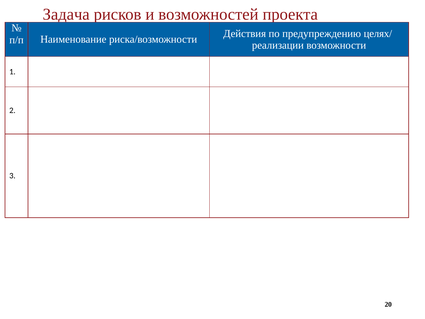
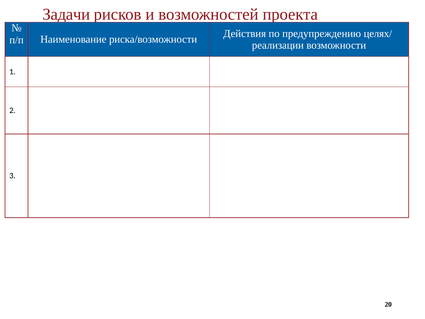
Задача: Задача -> Задачи
